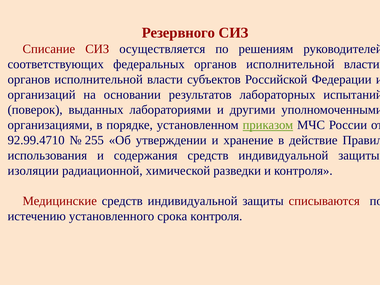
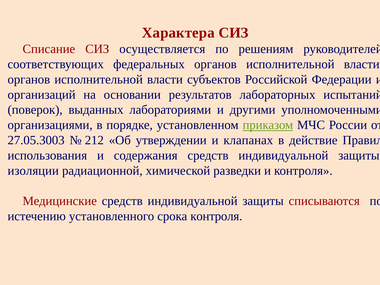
Резервного: Резервного -> Характера
92.99.4710: 92.99.4710 -> 27.05.3003
255: 255 -> 212
хранение: хранение -> клапанах
